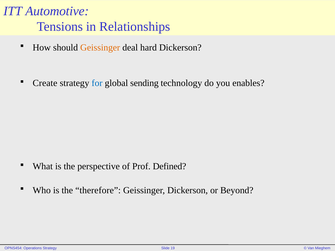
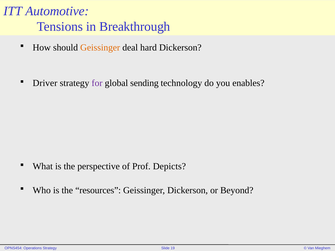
Relationships: Relationships -> Breakthrough
Create: Create -> Driver
for colour: blue -> purple
Defined: Defined -> Depicts
therefore: therefore -> resources
